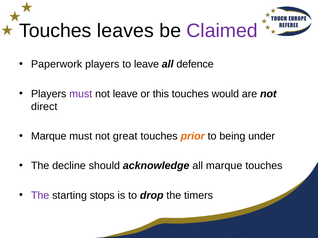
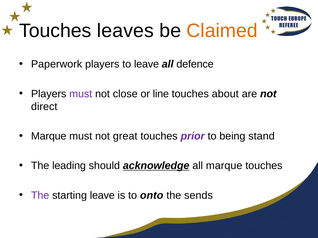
Claimed colour: purple -> orange
not leave: leave -> close
this: this -> line
would: would -> about
prior colour: orange -> purple
under: under -> stand
decline: decline -> leading
acknowledge underline: none -> present
starting stops: stops -> leave
drop: drop -> onto
timers: timers -> sends
